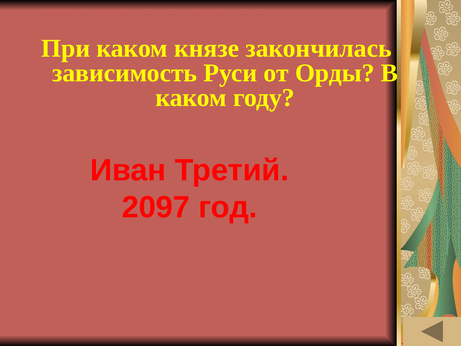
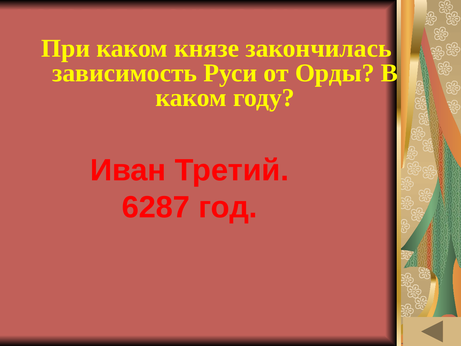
2097: 2097 -> 6287
